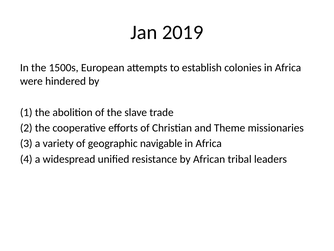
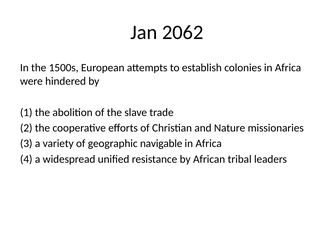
2019: 2019 -> 2062
Theme: Theme -> Nature
